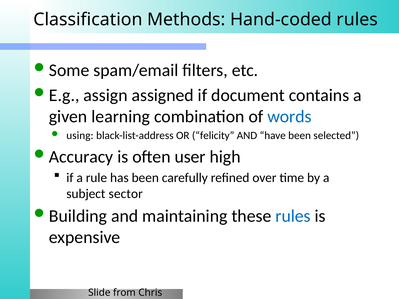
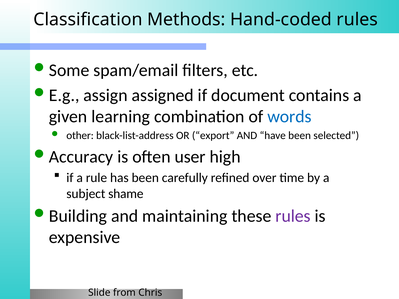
using: using -> other
felicity: felicity -> export
sector: sector -> shame
rules at (293, 216) colour: blue -> purple
